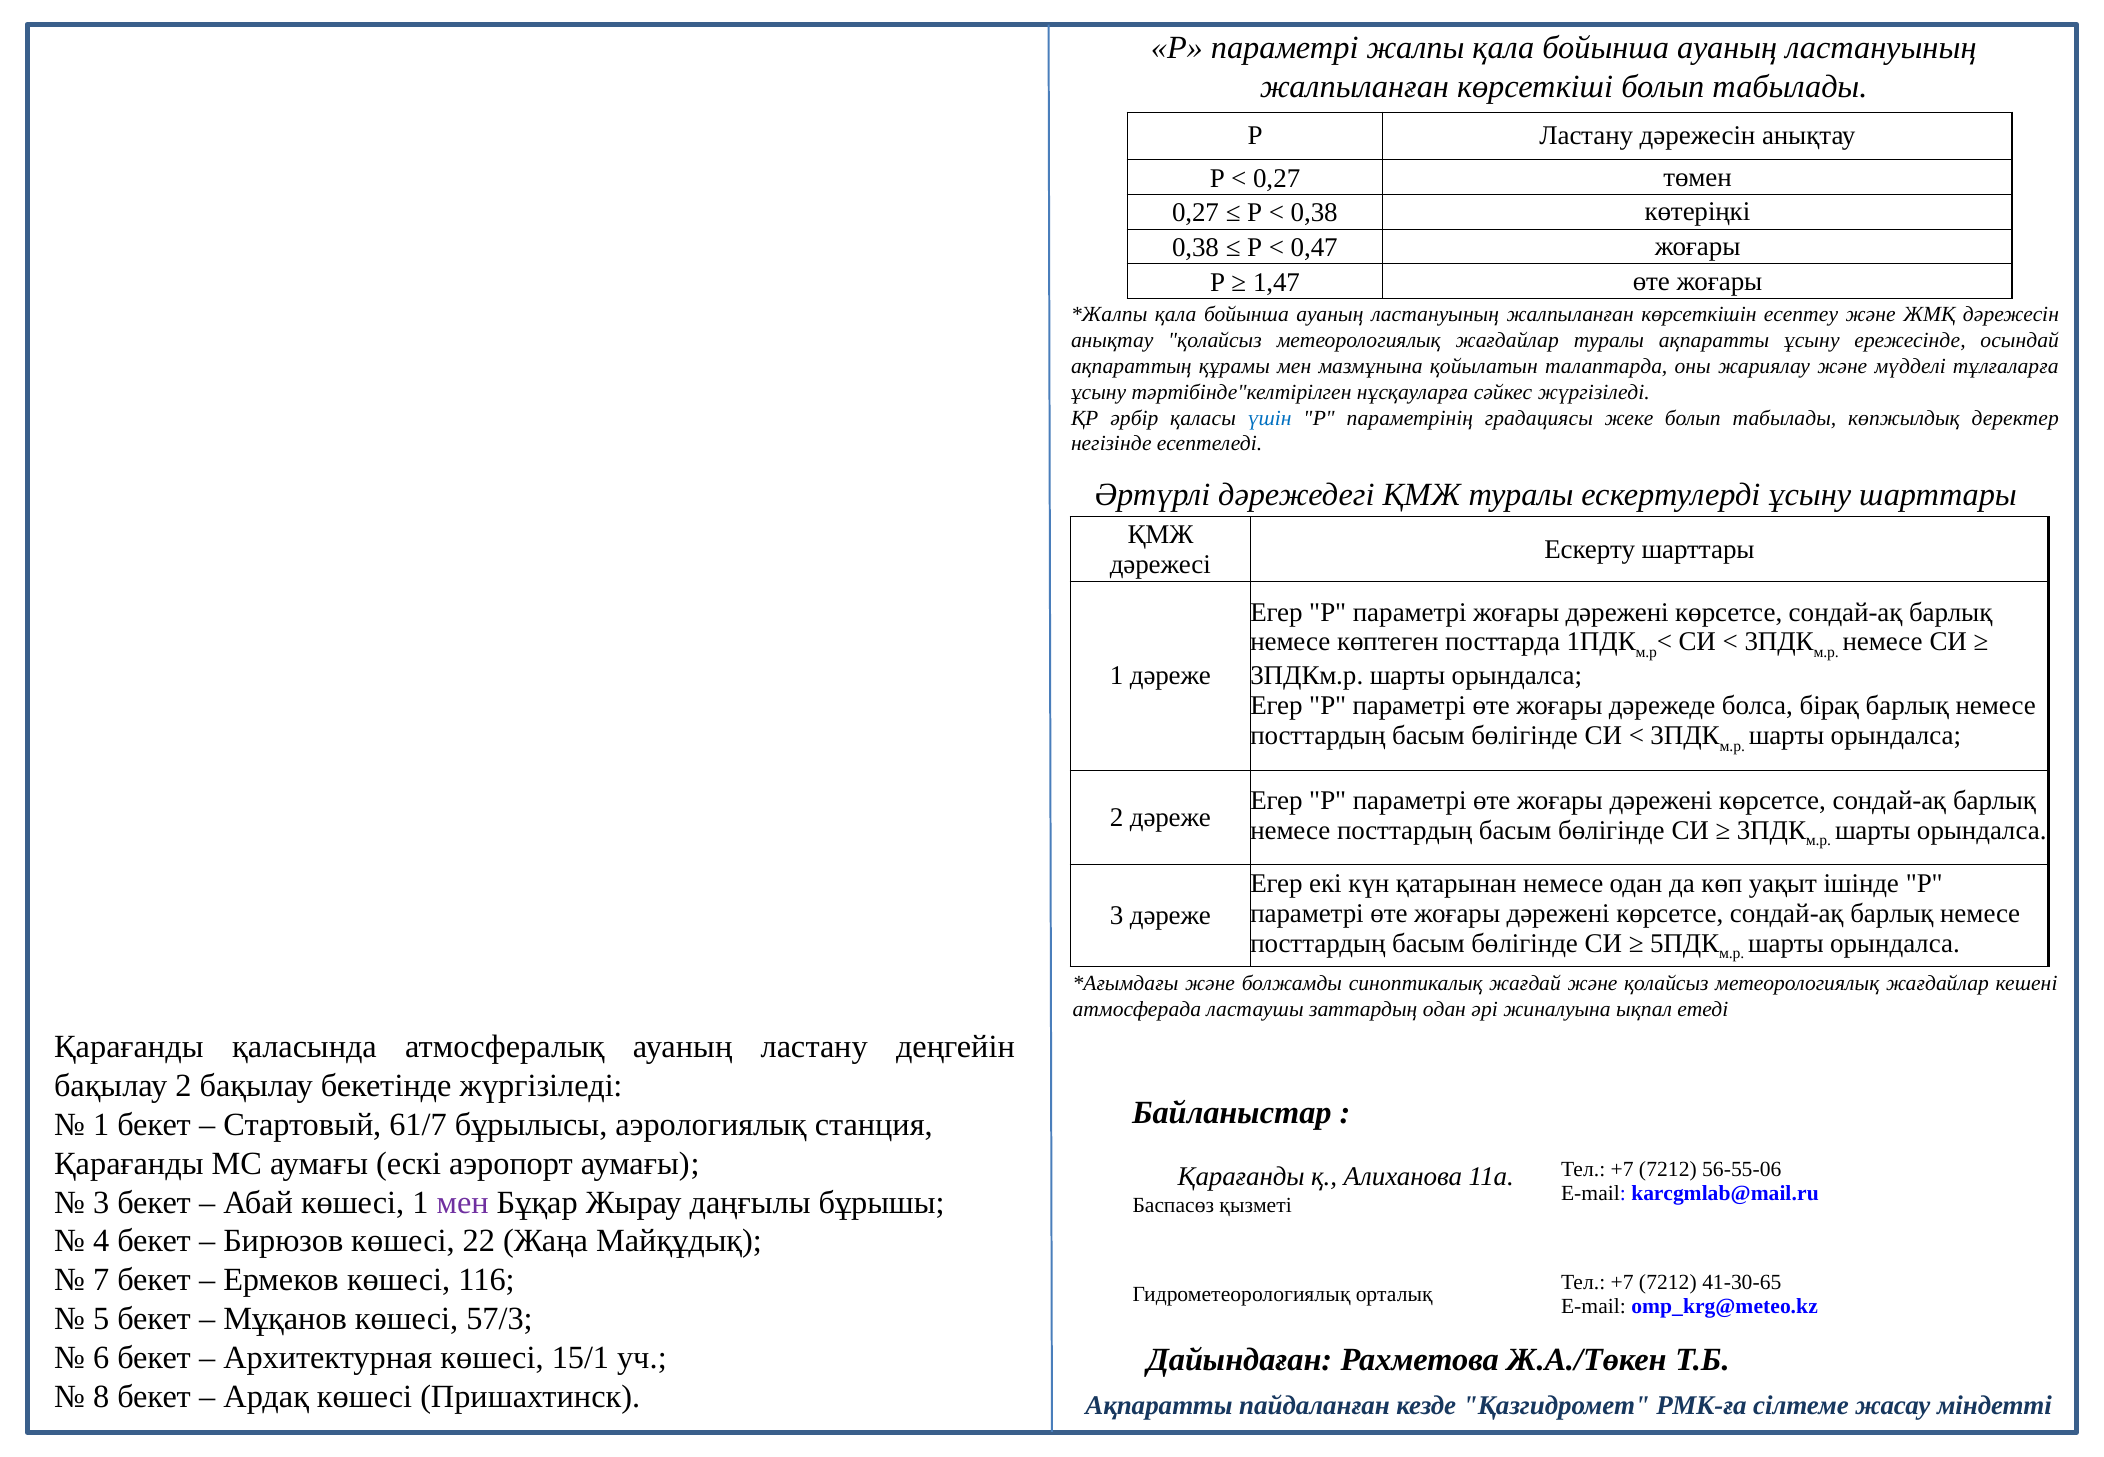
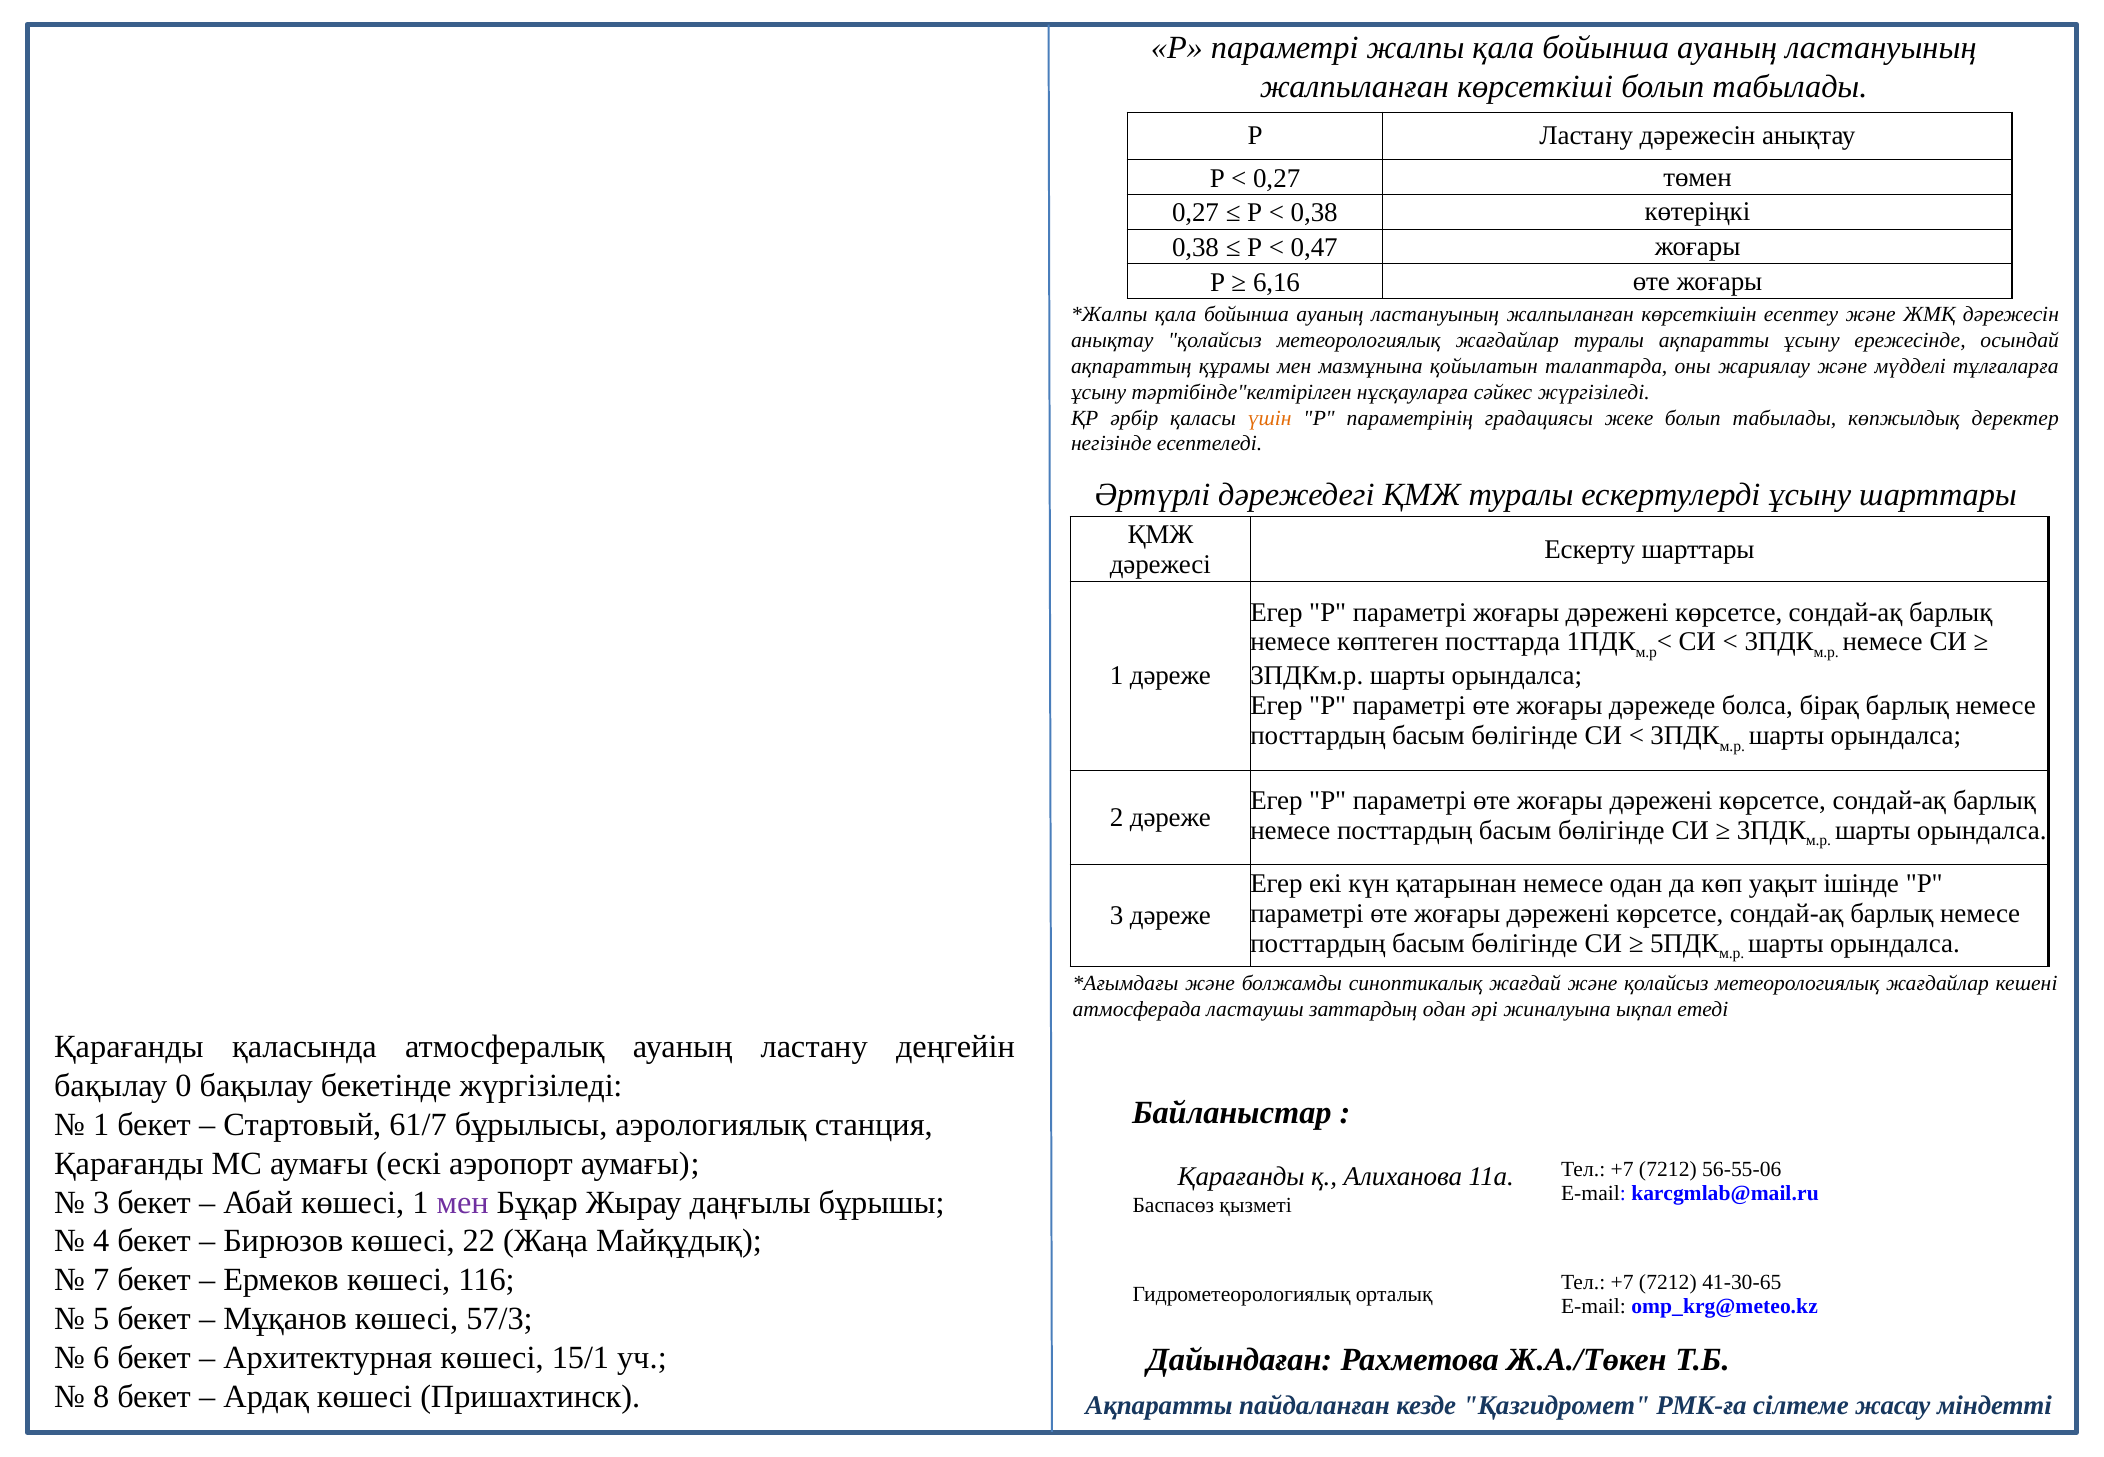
1,47: 1,47 -> 6,16
үшін colour: blue -> orange
бақылау 2: 2 -> 0
